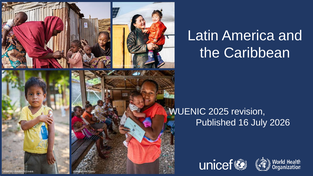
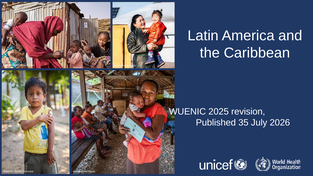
16: 16 -> 35
